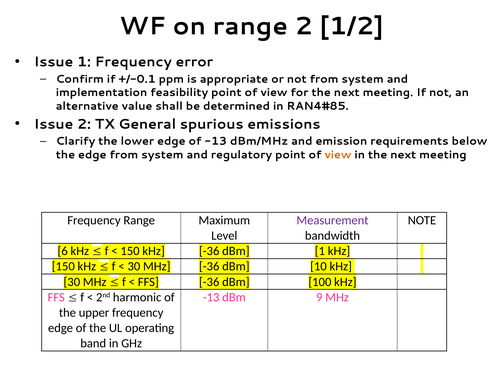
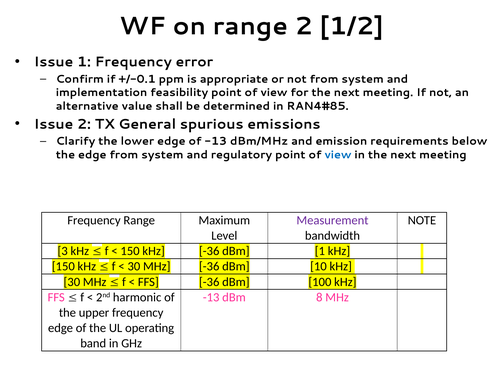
view at (338, 154) colour: orange -> blue
6: 6 -> 3
9: 9 -> 8
